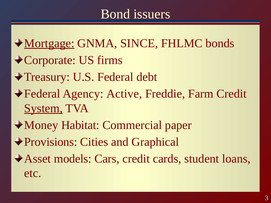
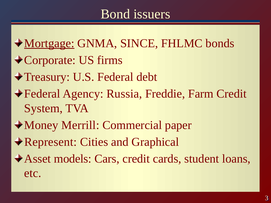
Active: Active -> Russia
System underline: present -> none
Habitat: Habitat -> Merrill
Provisions: Provisions -> Represent
